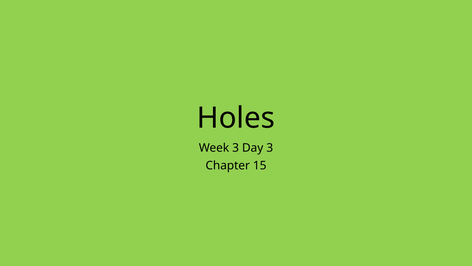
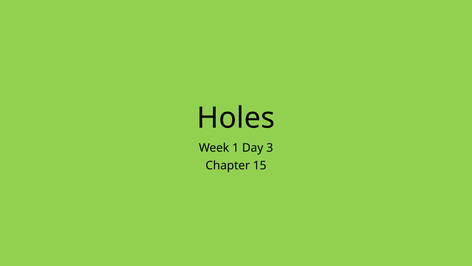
Week 3: 3 -> 1
